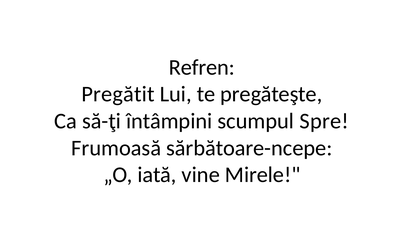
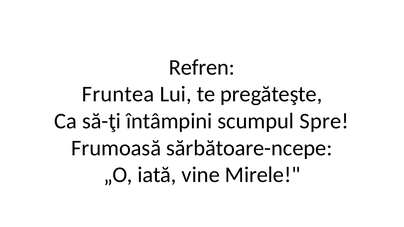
Pregătit: Pregătit -> Fruntea
